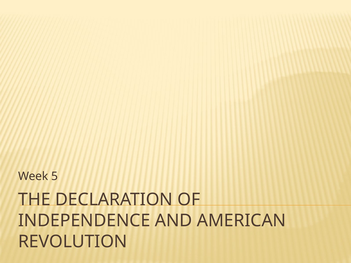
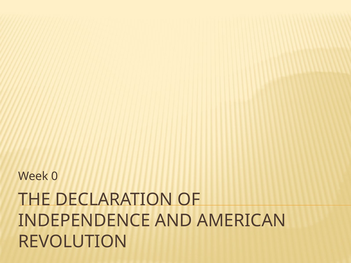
5: 5 -> 0
